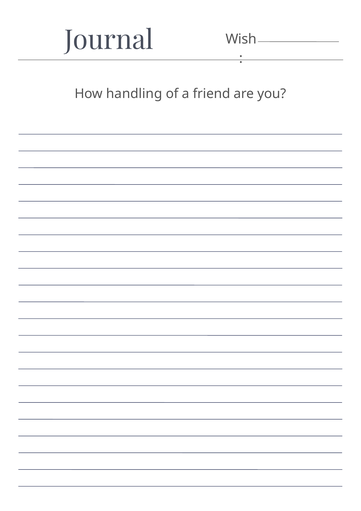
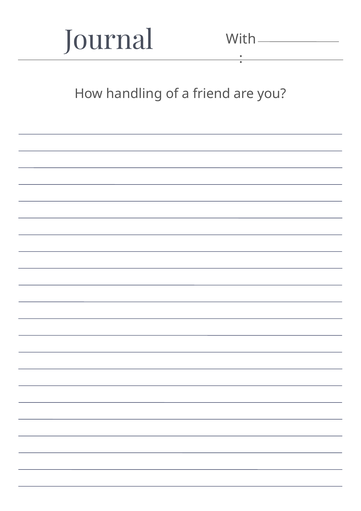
Wish: Wish -> With
